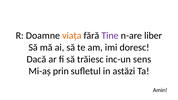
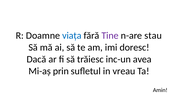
viața colour: orange -> blue
liber: liber -> stau
sens: sens -> avea
astăzi: astăzi -> vreau
